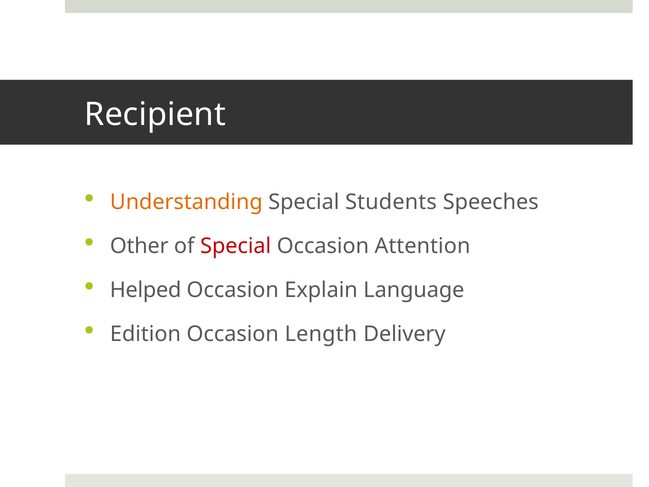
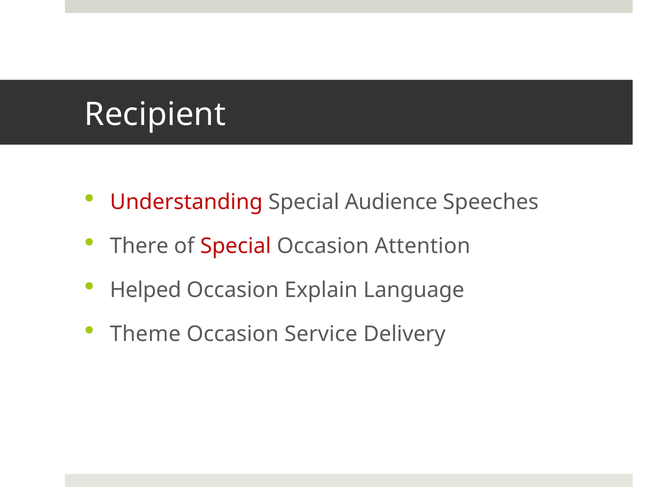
Understanding colour: orange -> red
Students: Students -> Audience
Other: Other -> There
Edition: Edition -> Theme
Length: Length -> Service
